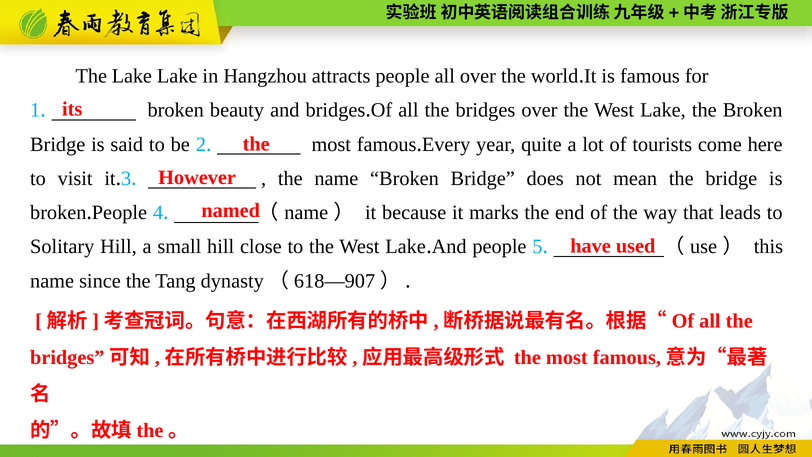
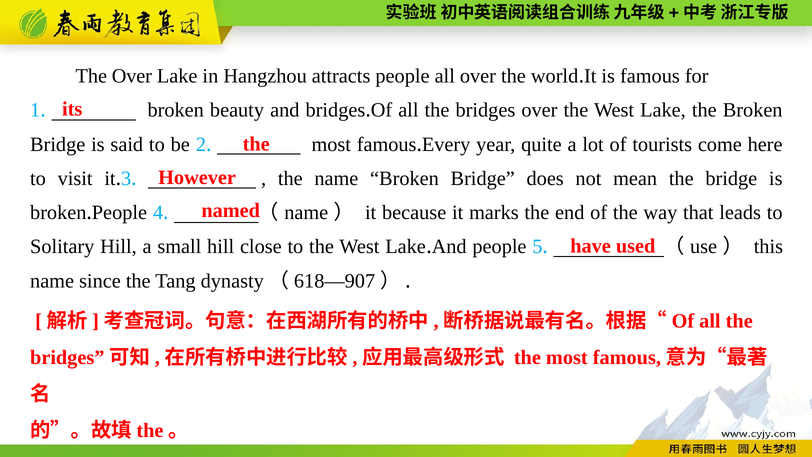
The Lake: Lake -> Over
